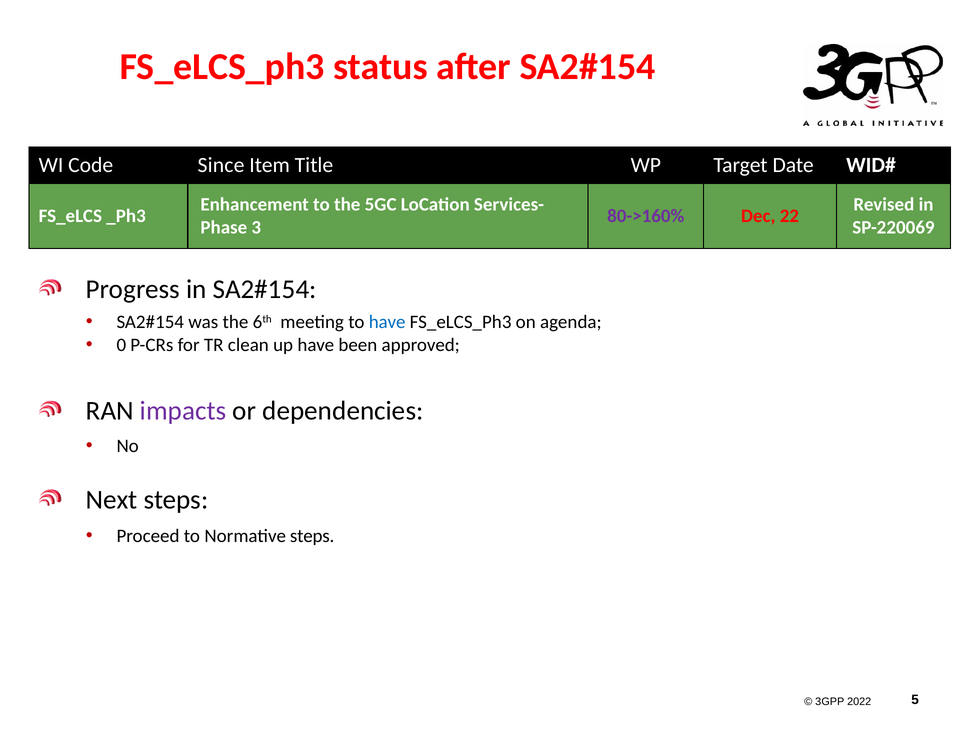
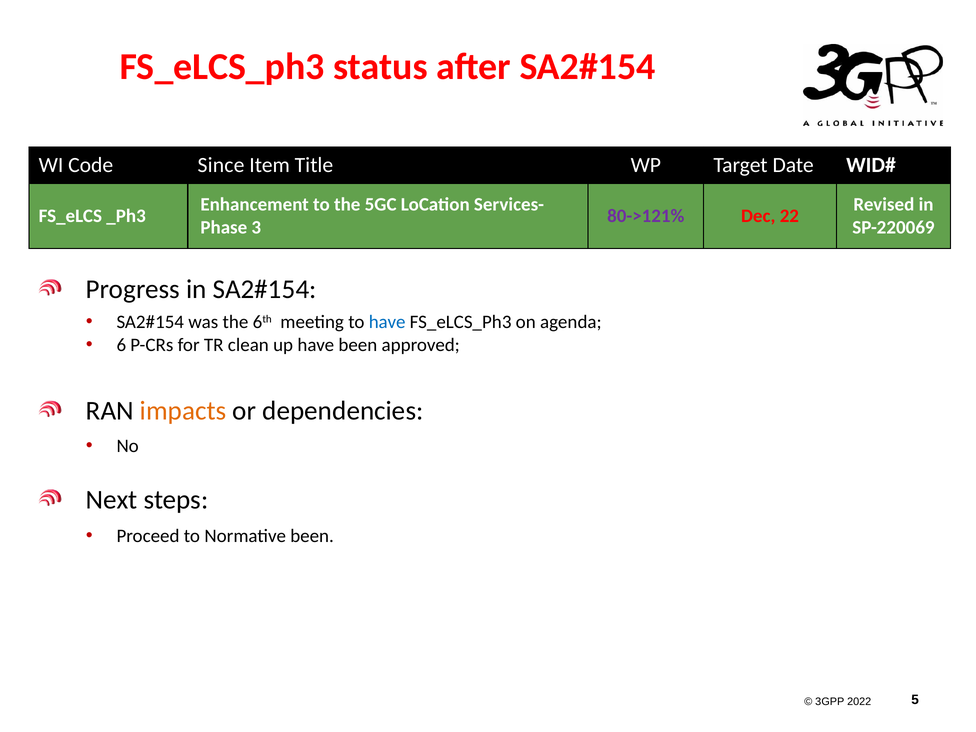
80->160%: 80->160% -> 80->121%
0: 0 -> 6
impacts colour: purple -> orange
Normative steps: steps -> been
